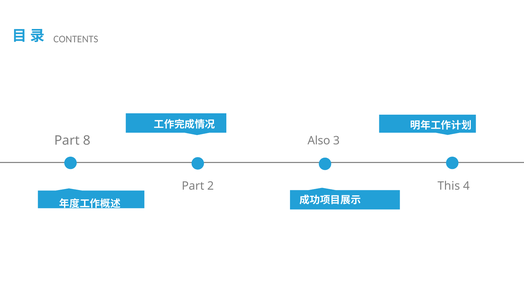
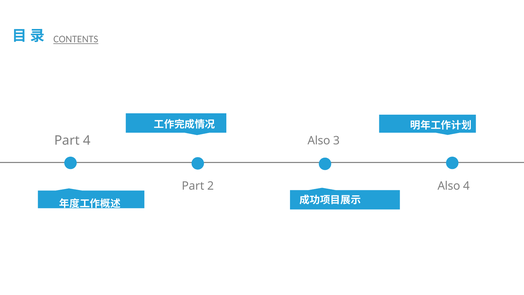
CONTENTS underline: none -> present
Part 8: 8 -> 4
This at (449, 186): This -> Also
